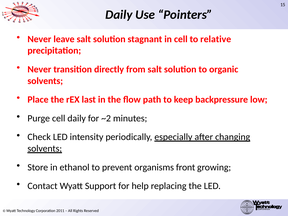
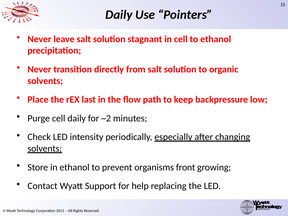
to relative: relative -> ethanol
